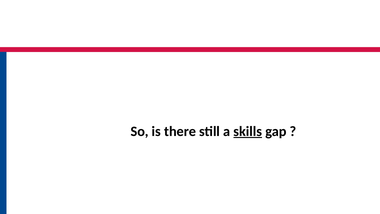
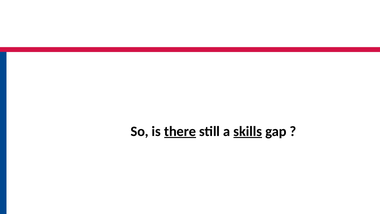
there underline: none -> present
